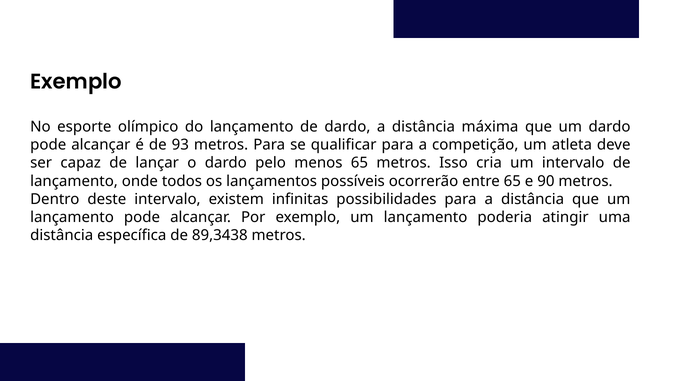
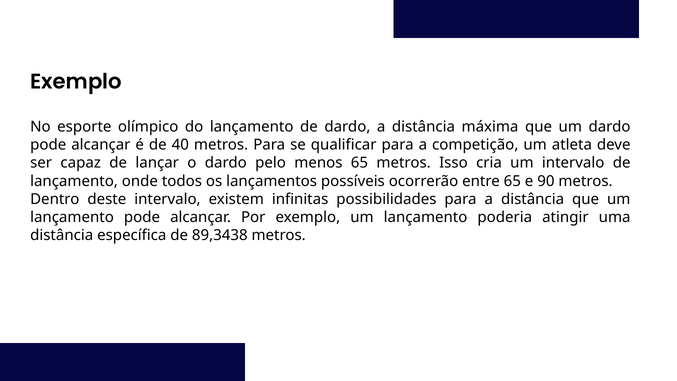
93: 93 -> 40
